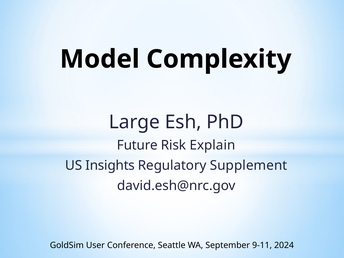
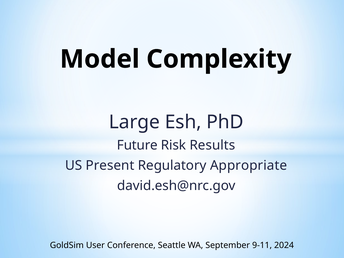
Explain: Explain -> Results
Insights: Insights -> Present
Supplement: Supplement -> Appropriate
